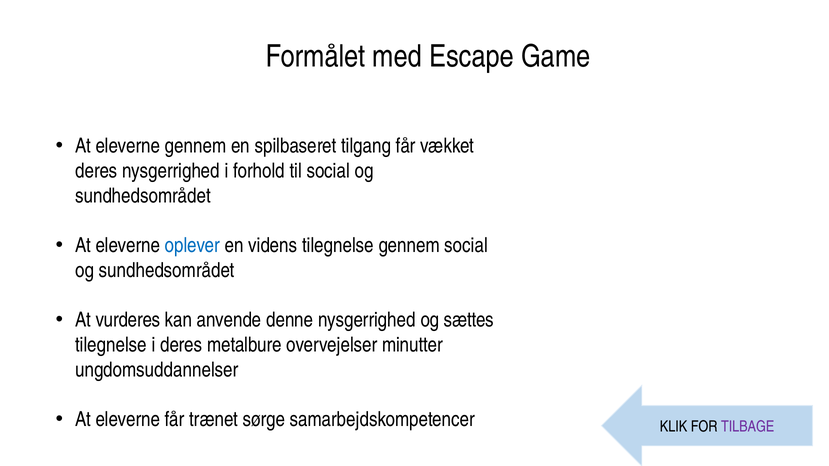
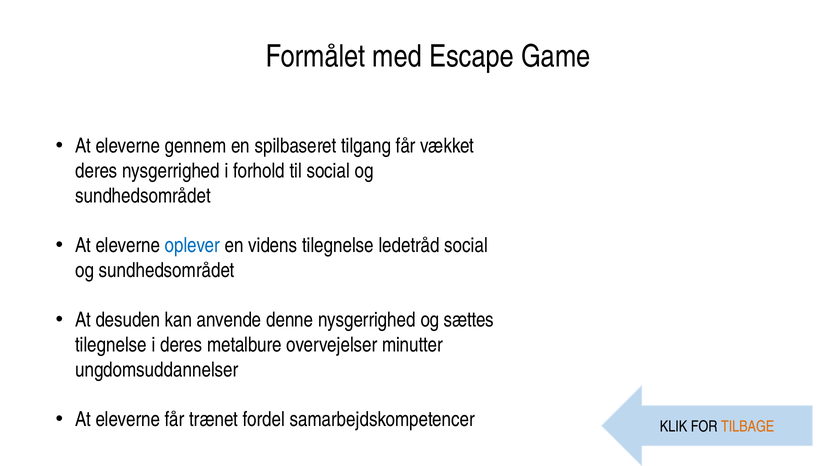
tilegnelse gennem: gennem -> ledetråd
vurderes: vurderes -> desuden
sørge: sørge -> fordel
TILBAGE colour: purple -> orange
